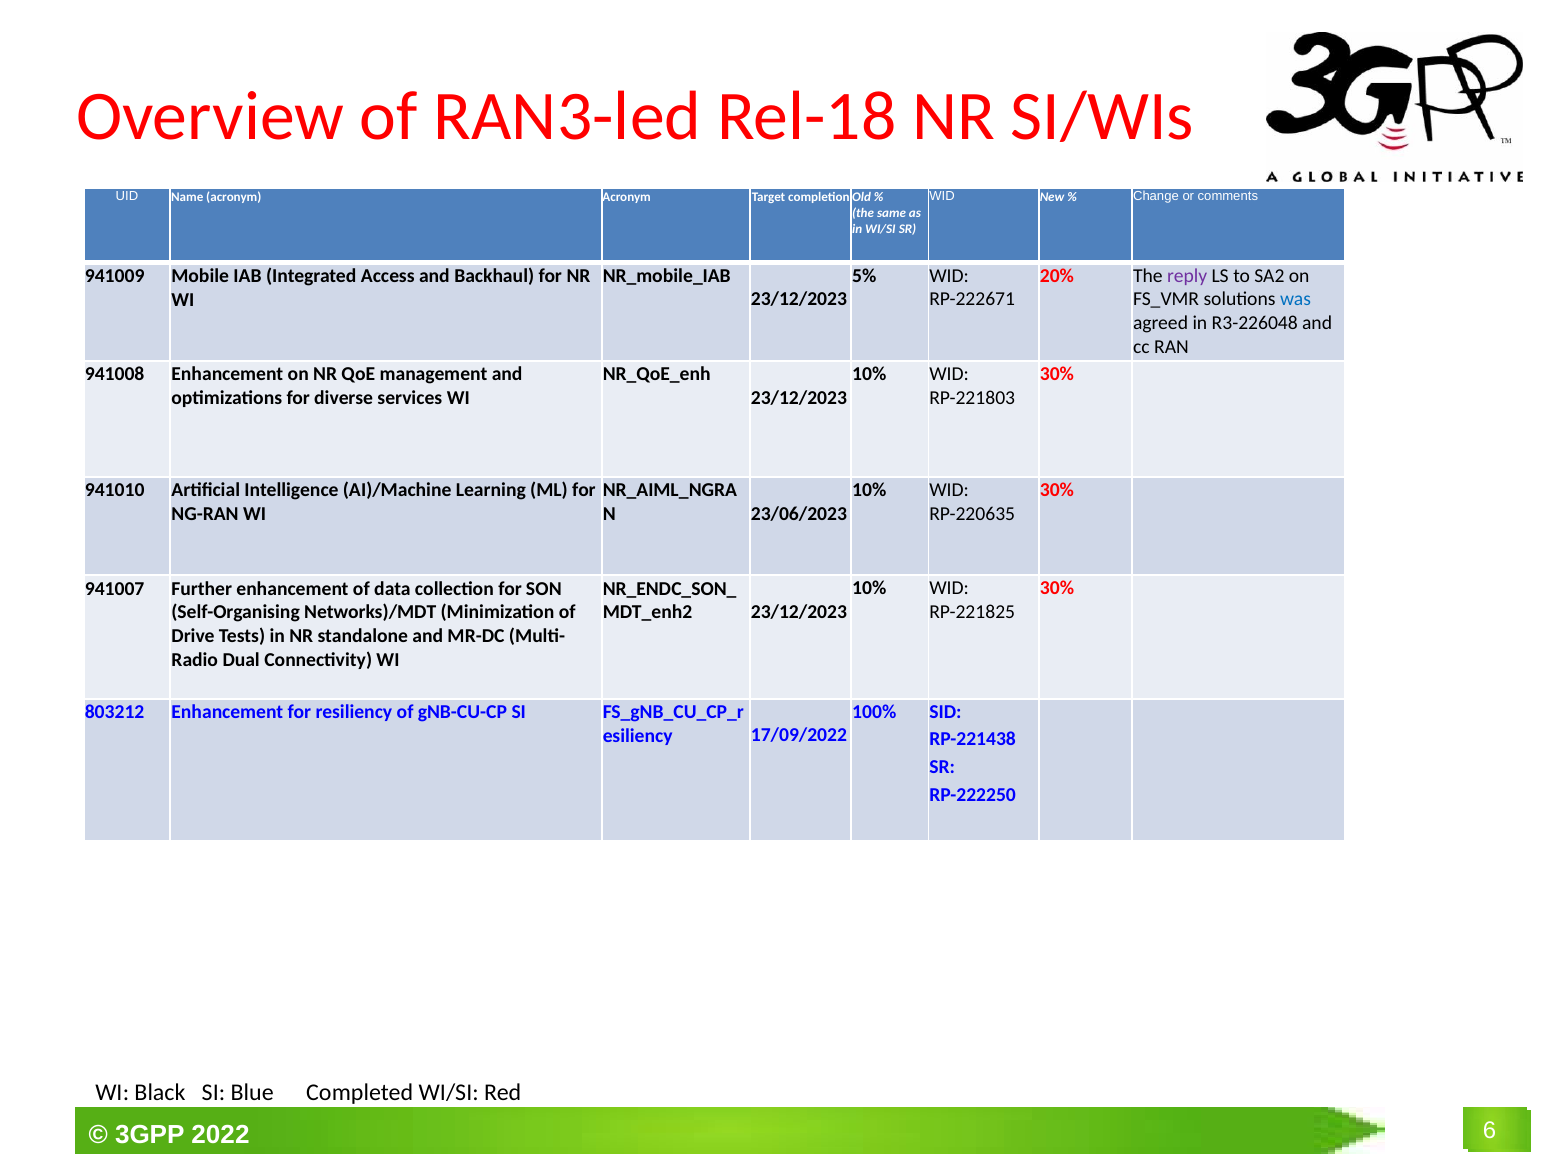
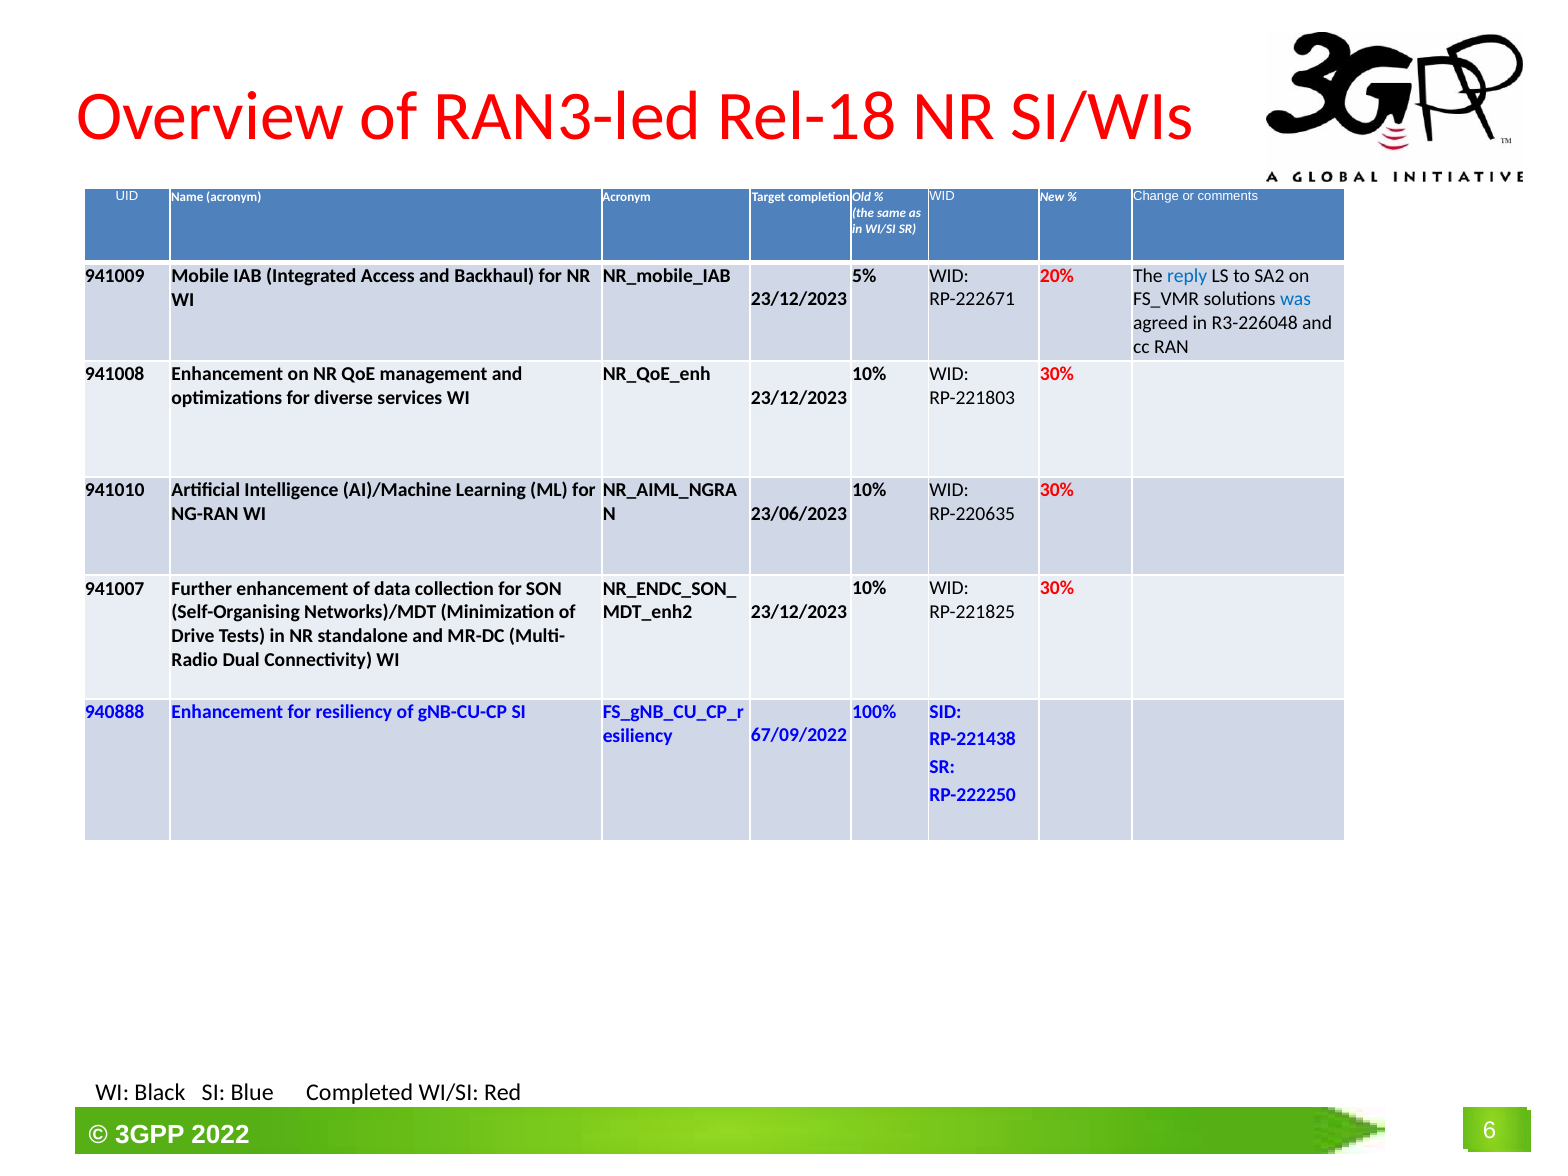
reply colour: purple -> blue
803212: 803212 -> 940888
17/09/2022: 17/09/2022 -> 67/09/2022
